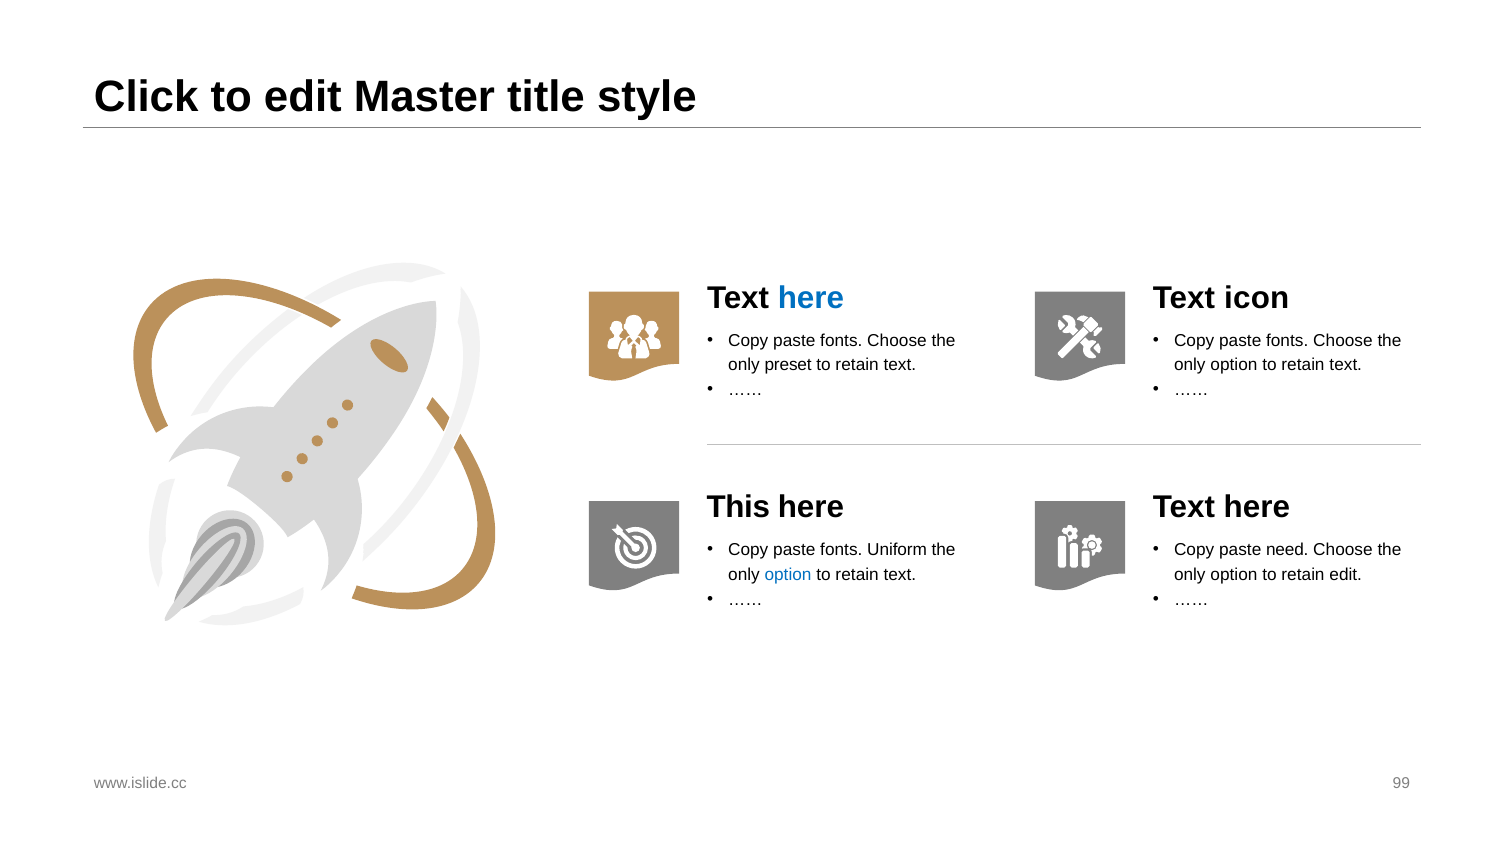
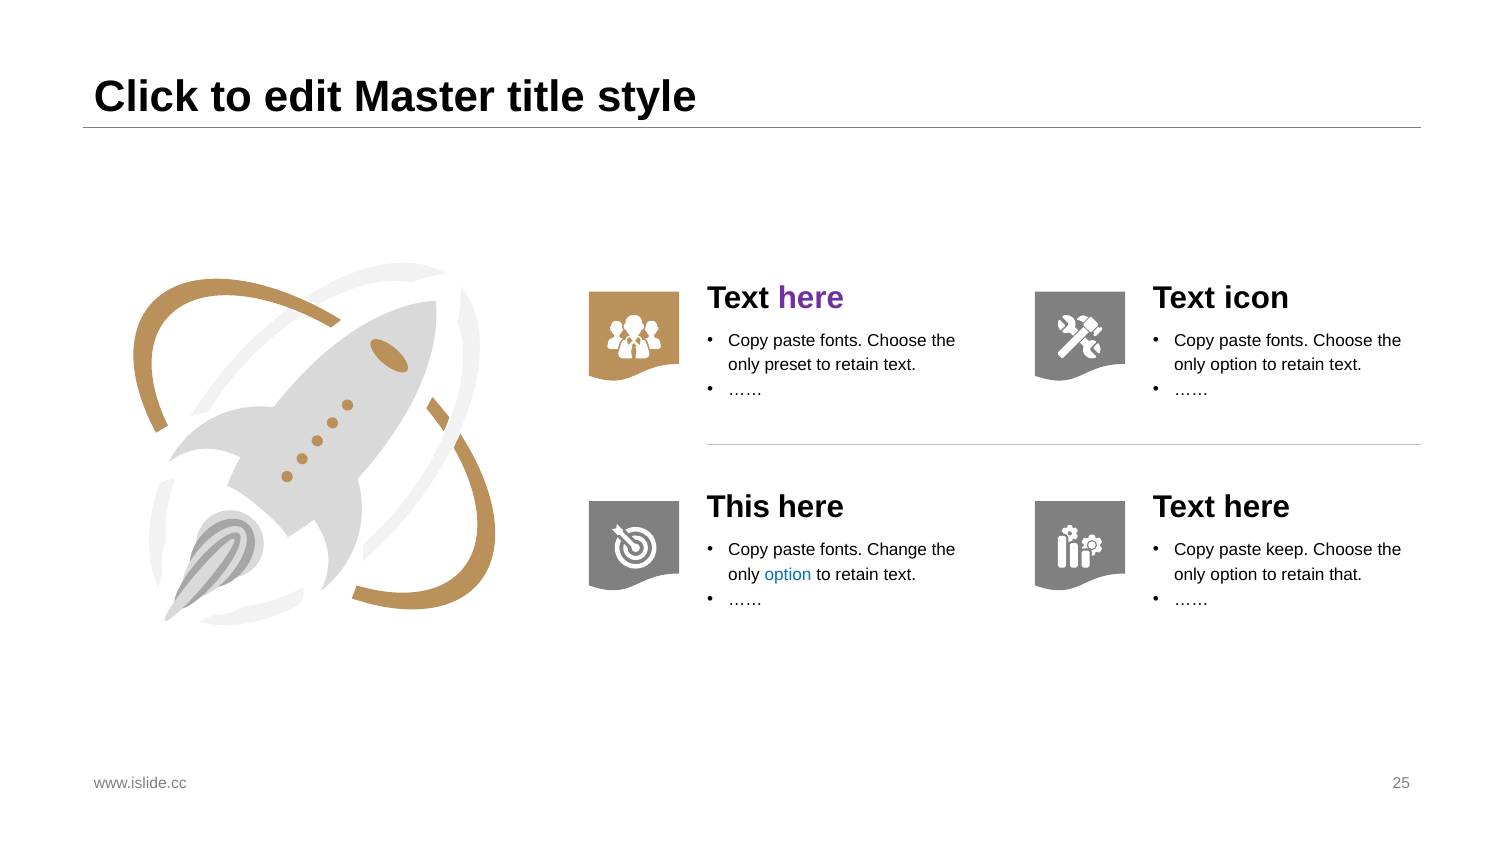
here at (811, 298) colour: blue -> purple
Uniform: Uniform -> Change
need: need -> keep
retain edit: edit -> that
99: 99 -> 25
